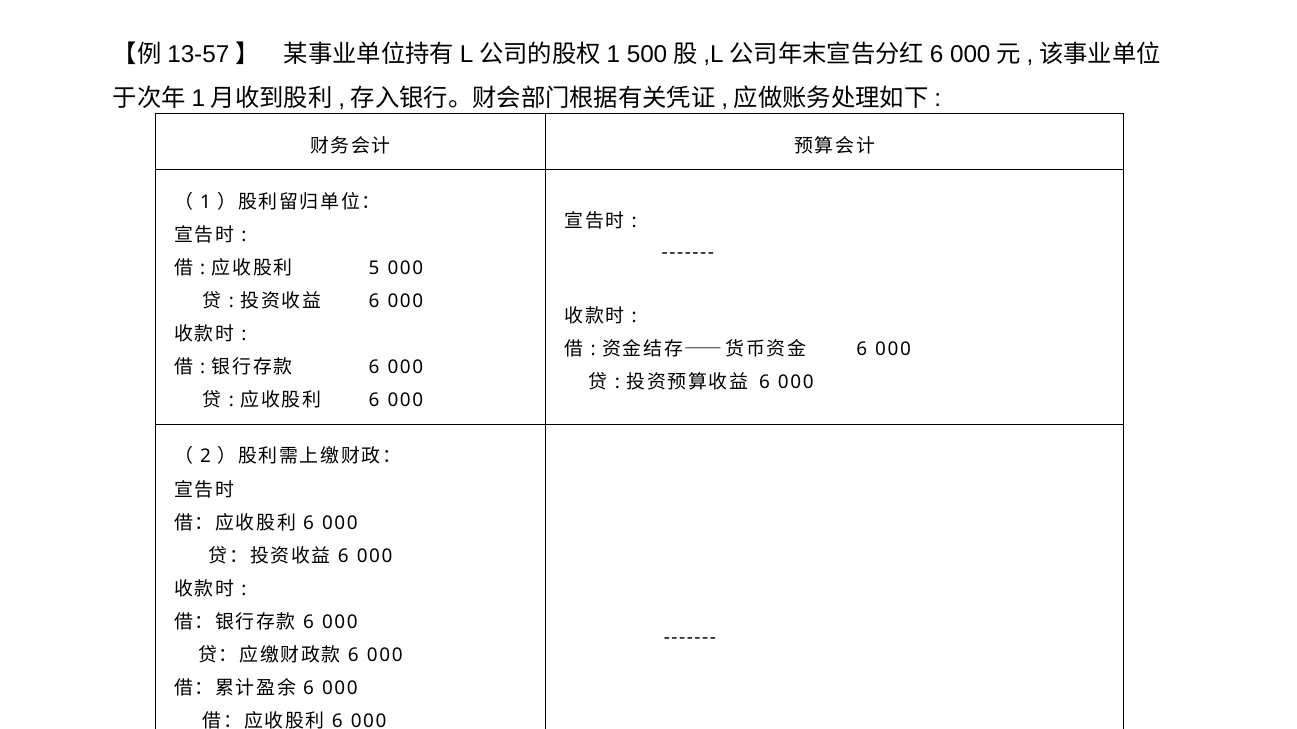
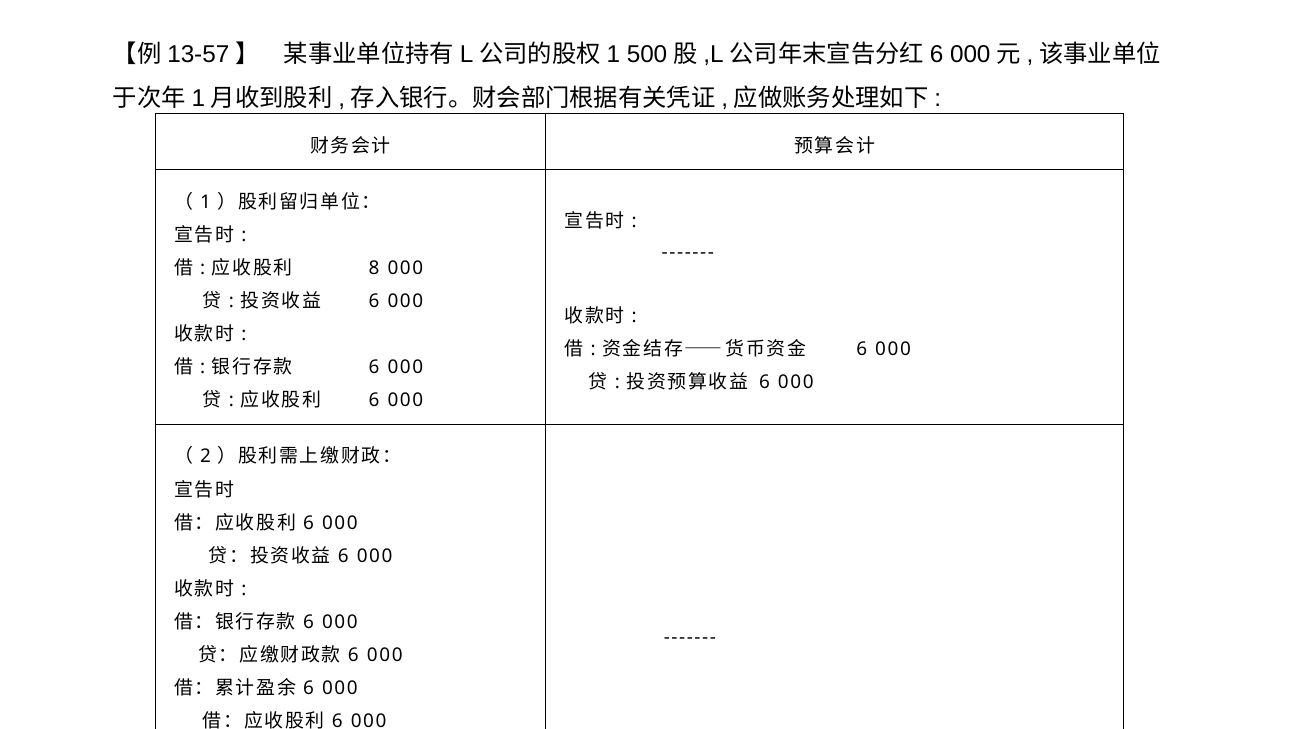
5: 5 -> 8
